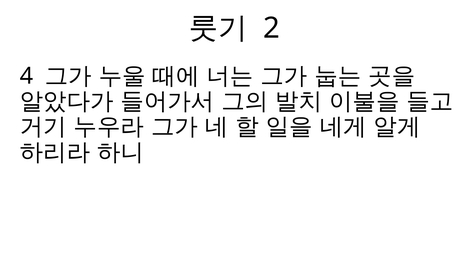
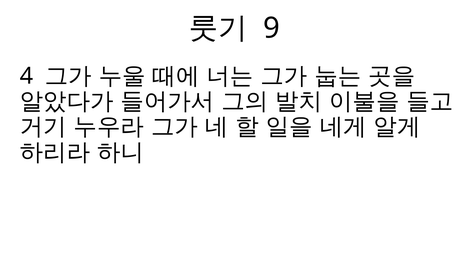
2: 2 -> 9
